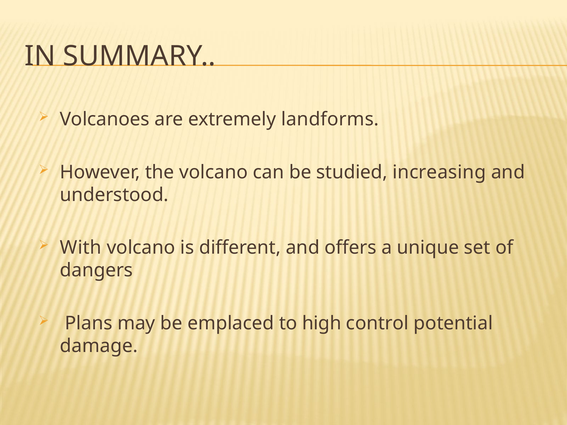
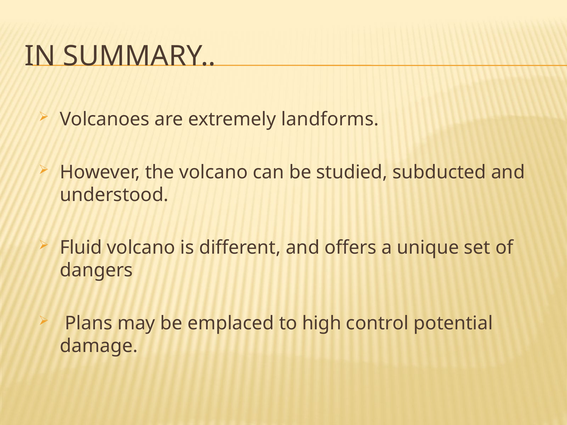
increasing: increasing -> subducted
With: With -> Fluid
